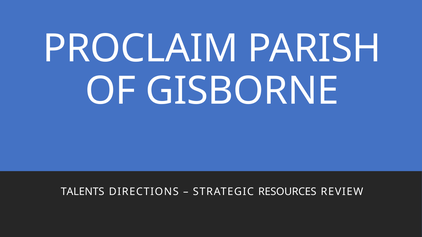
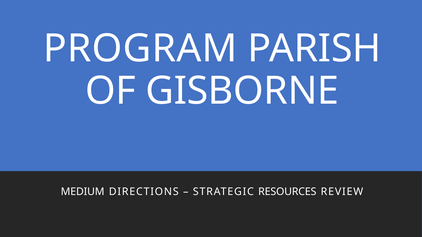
PROCLAIM: PROCLAIM -> PROGRAM
TALENTS: TALENTS -> MEDIUM
